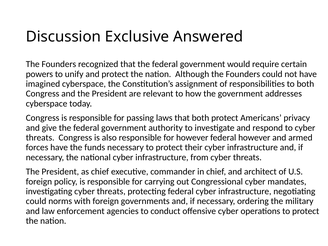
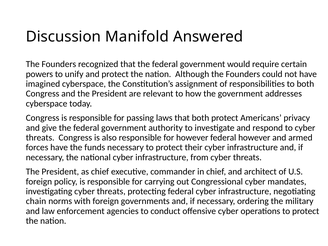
Exclusive: Exclusive -> Manifold
could at (36, 201): could -> chain
